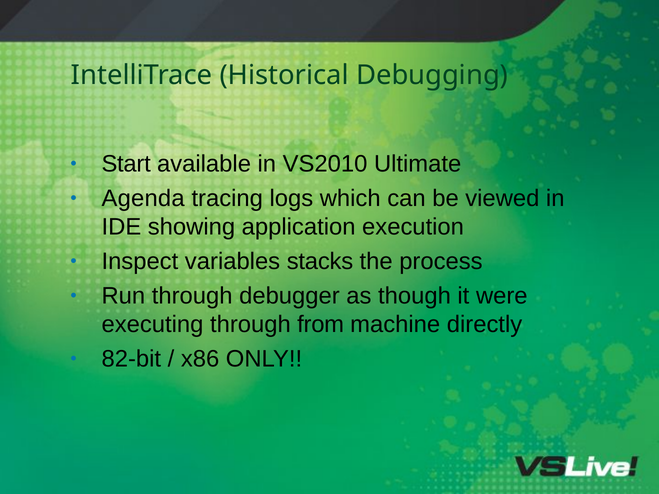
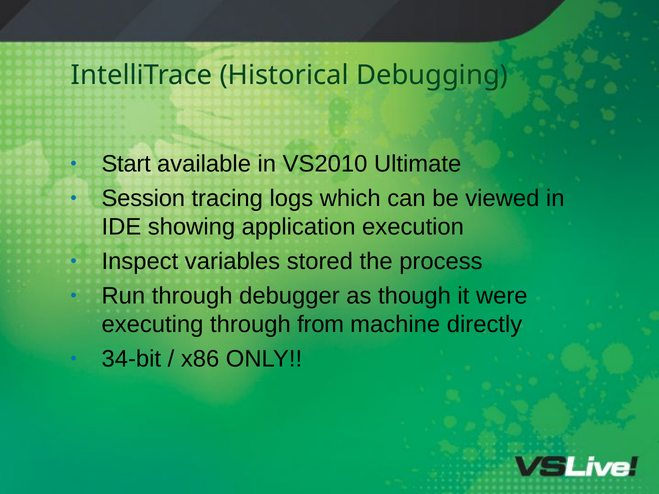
Agenda: Agenda -> Session
stacks: stacks -> stored
82-bit: 82-bit -> 34-bit
